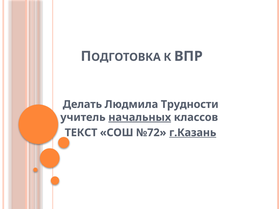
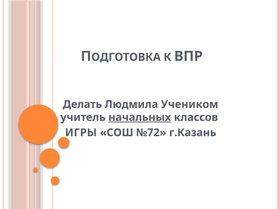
Трудности: Трудности -> Учеником
ТЕКСТ: ТЕКСТ -> ИГРЫ
г.Казань underline: present -> none
